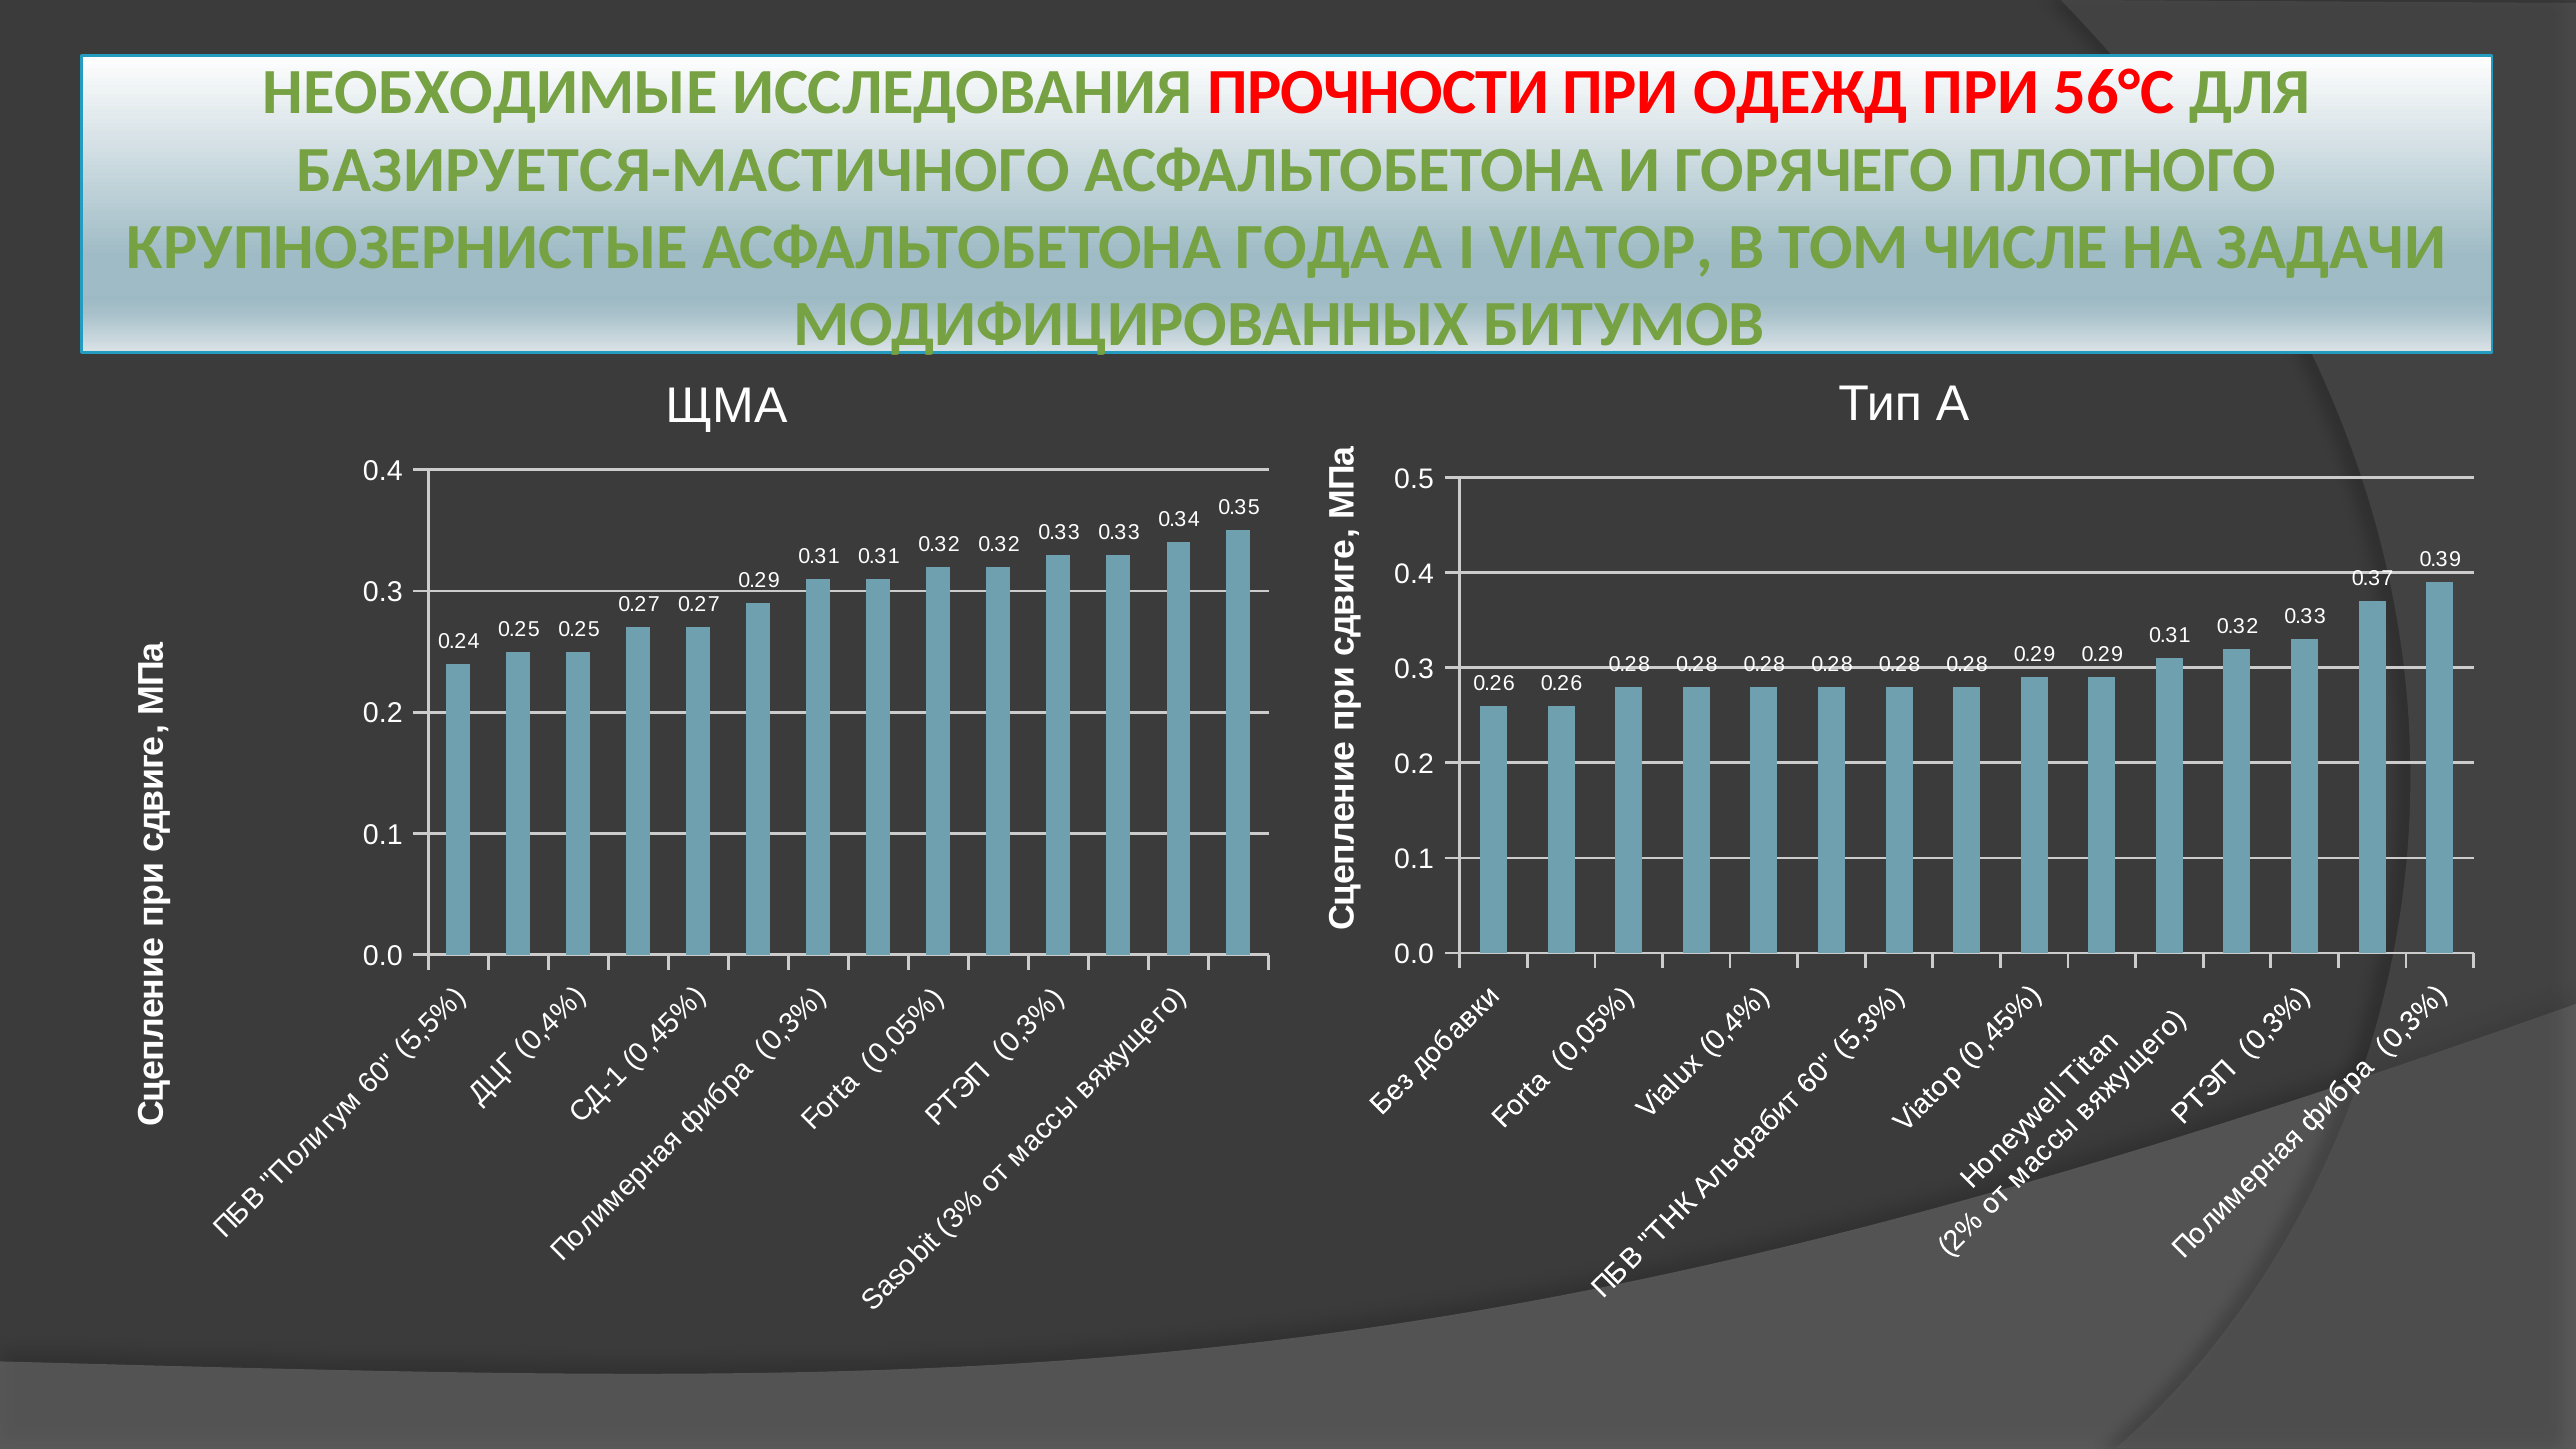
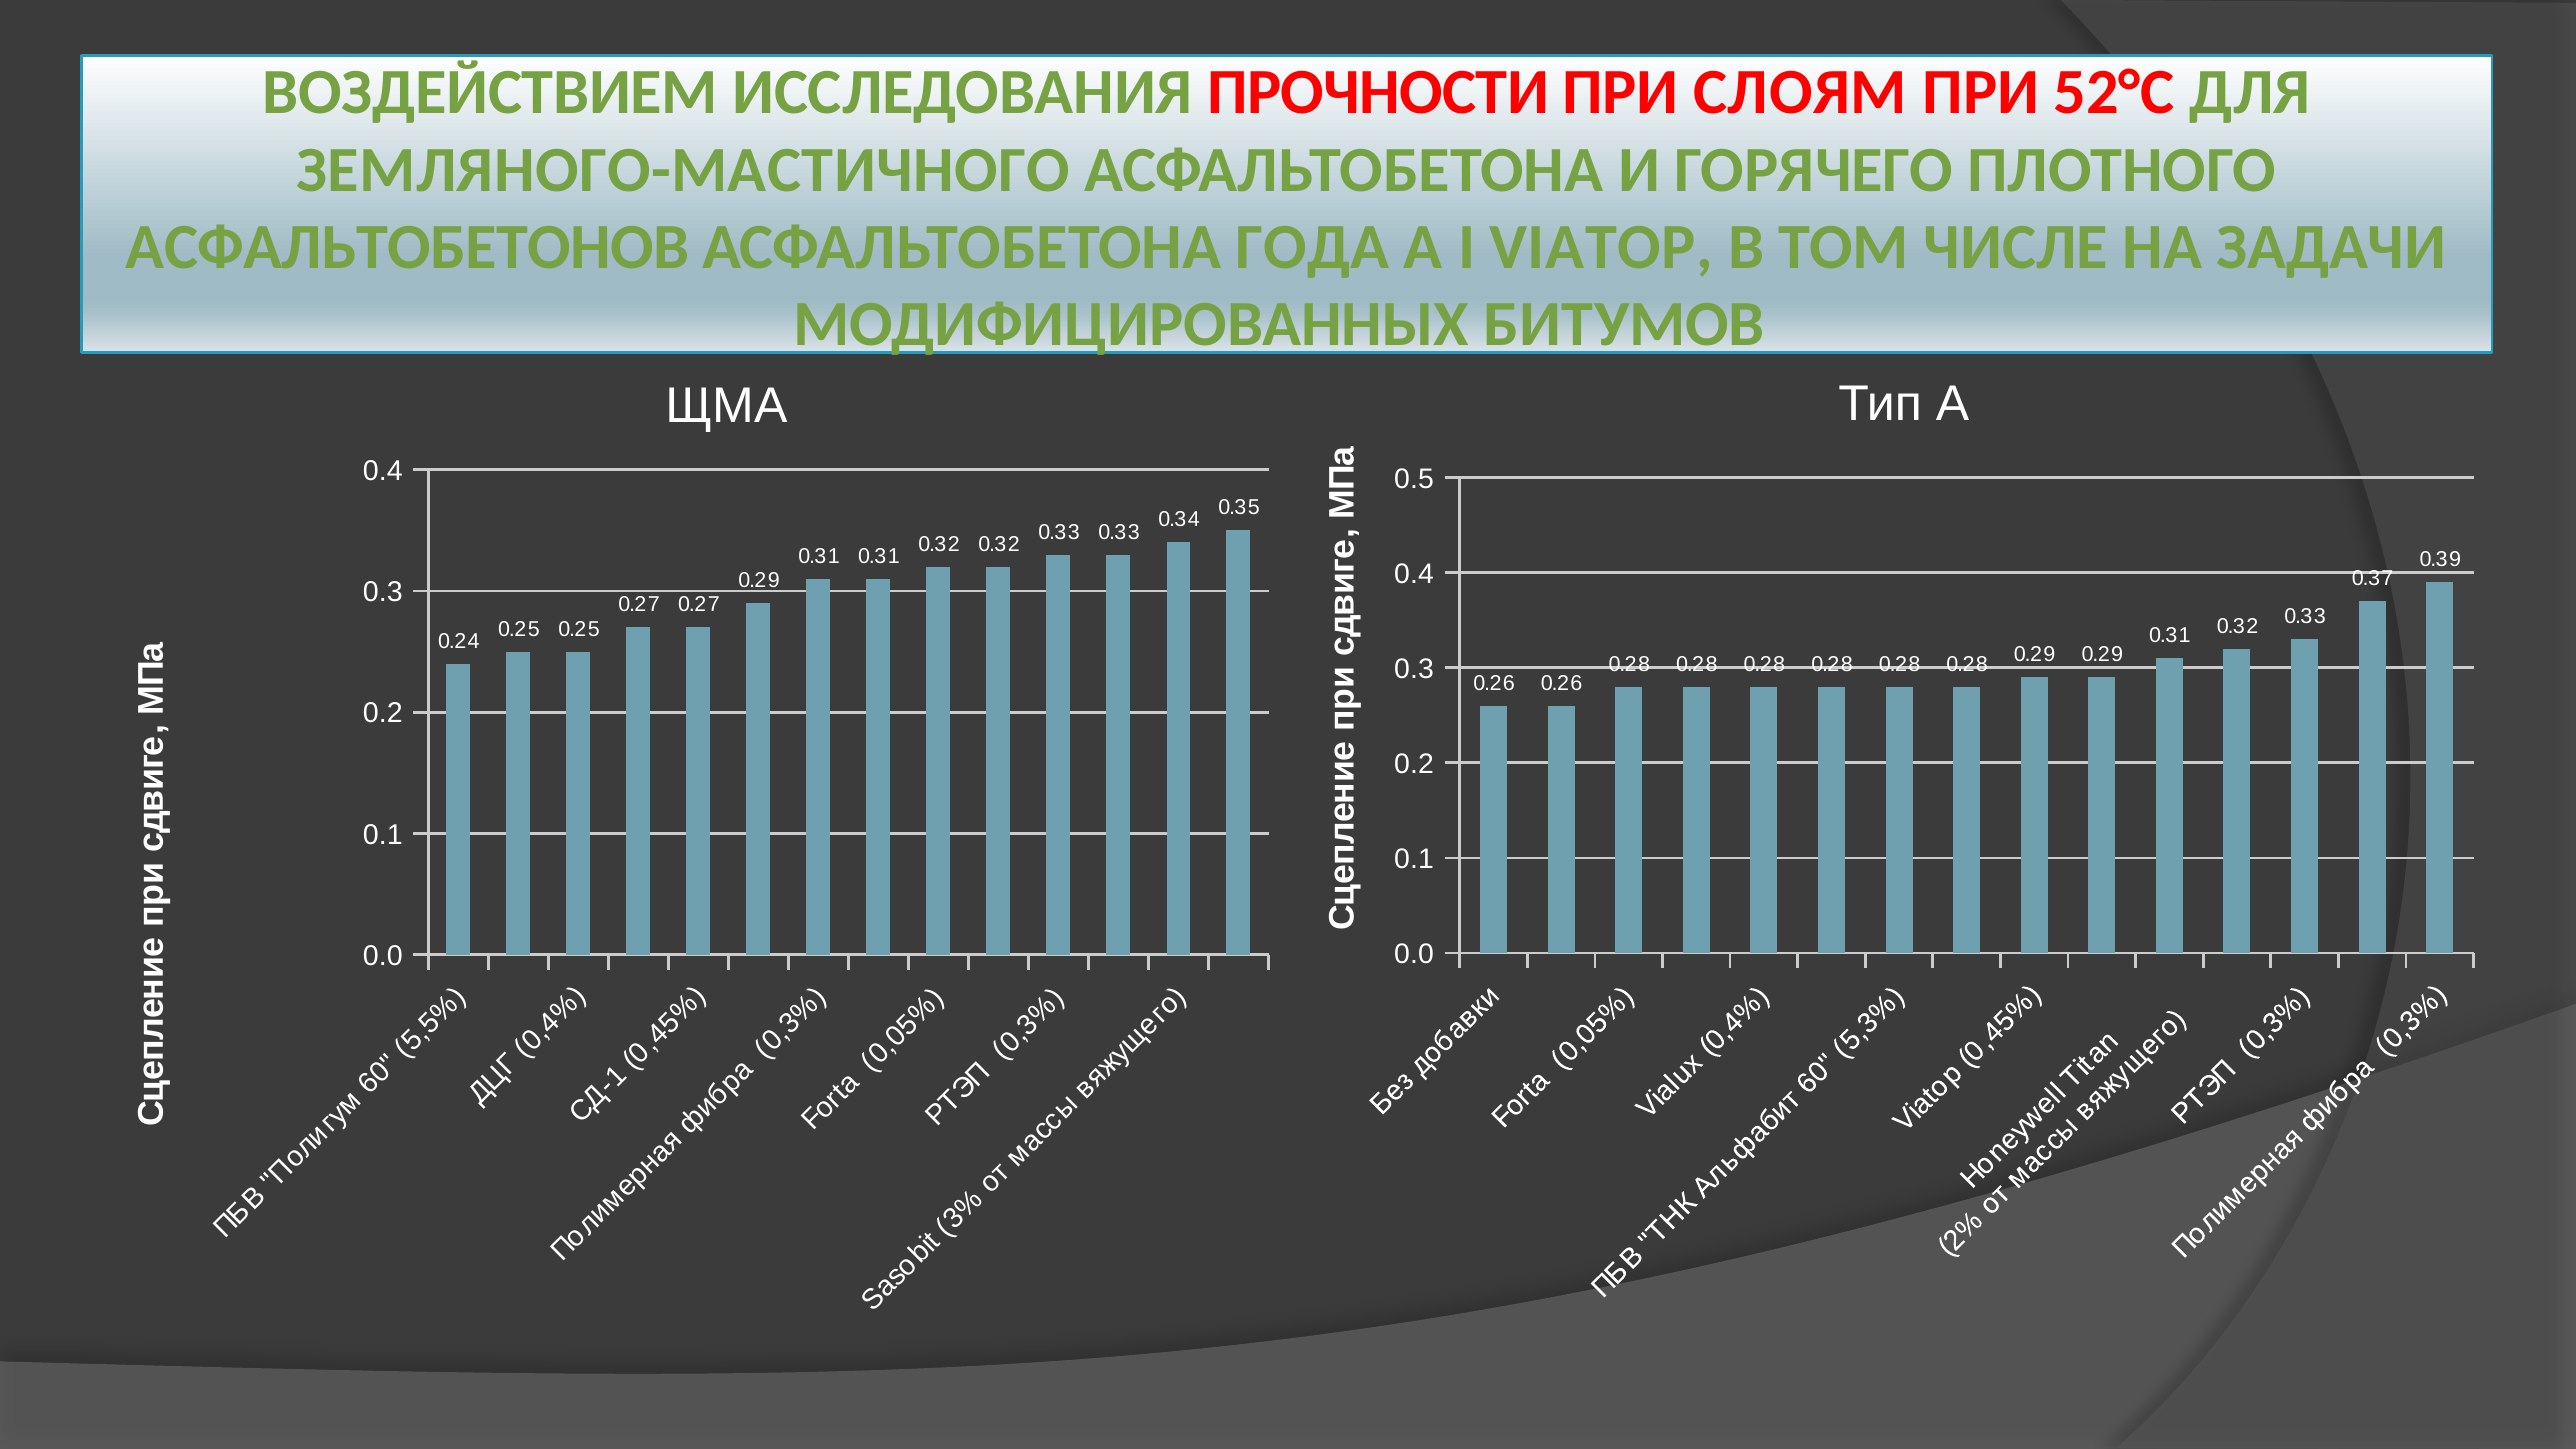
НЕОБХОДИМЫЕ: НЕОБХОДИМЫЕ -> ВОЗДЕЙСТВИЕМ
ОДЕЖД: ОДЕЖД -> СЛОЯМ
56°С: 56°С -> 52°С
БАЗИРУЕТСЯ-МАСТИЧНОГО: БАЗИРУЕТСЯ-МАСТИЧНОГО -> ЗЕМЛЯНОГО-МАСТИЧНОГО
КРУПНОЗЕРНИСТЫЕ: КРУПНОЗЕРНИСТЫЕ -> АСФАЛЬТОБЕТОНОВ
